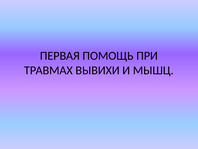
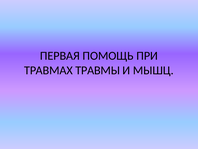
ВЫВИХИ: ВЫВИХИ -> ТРАВМЫ
